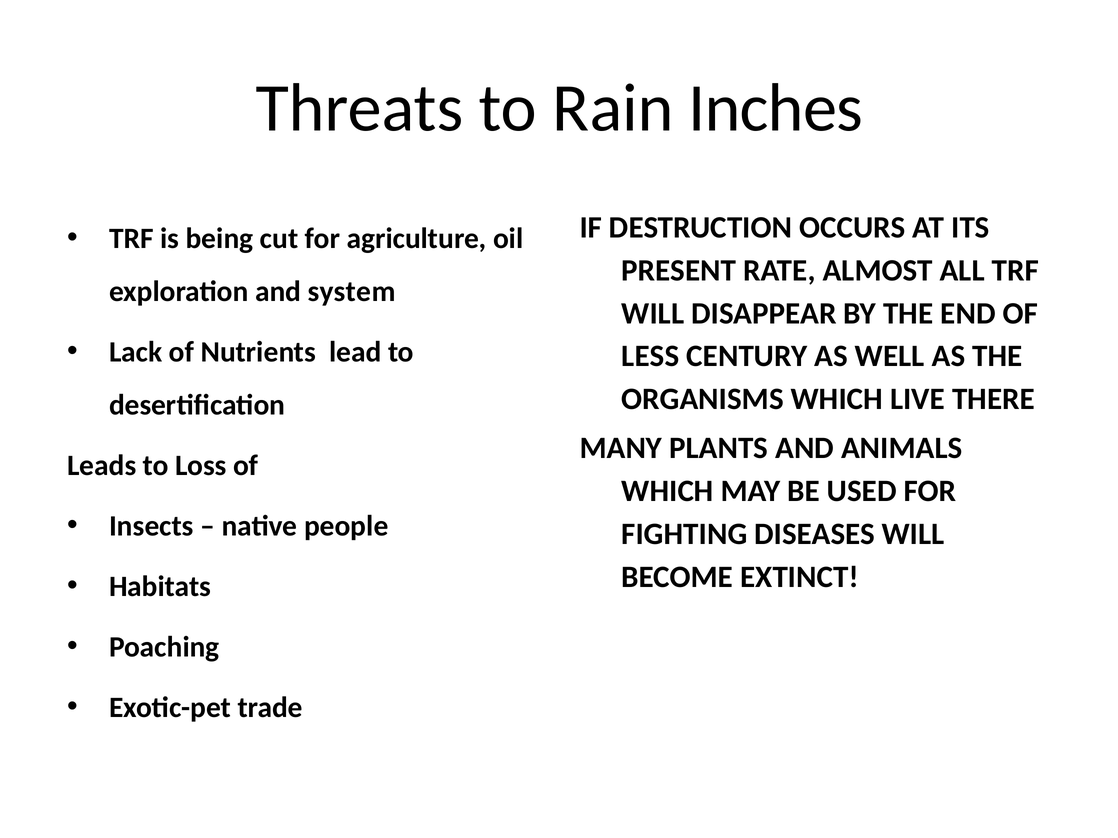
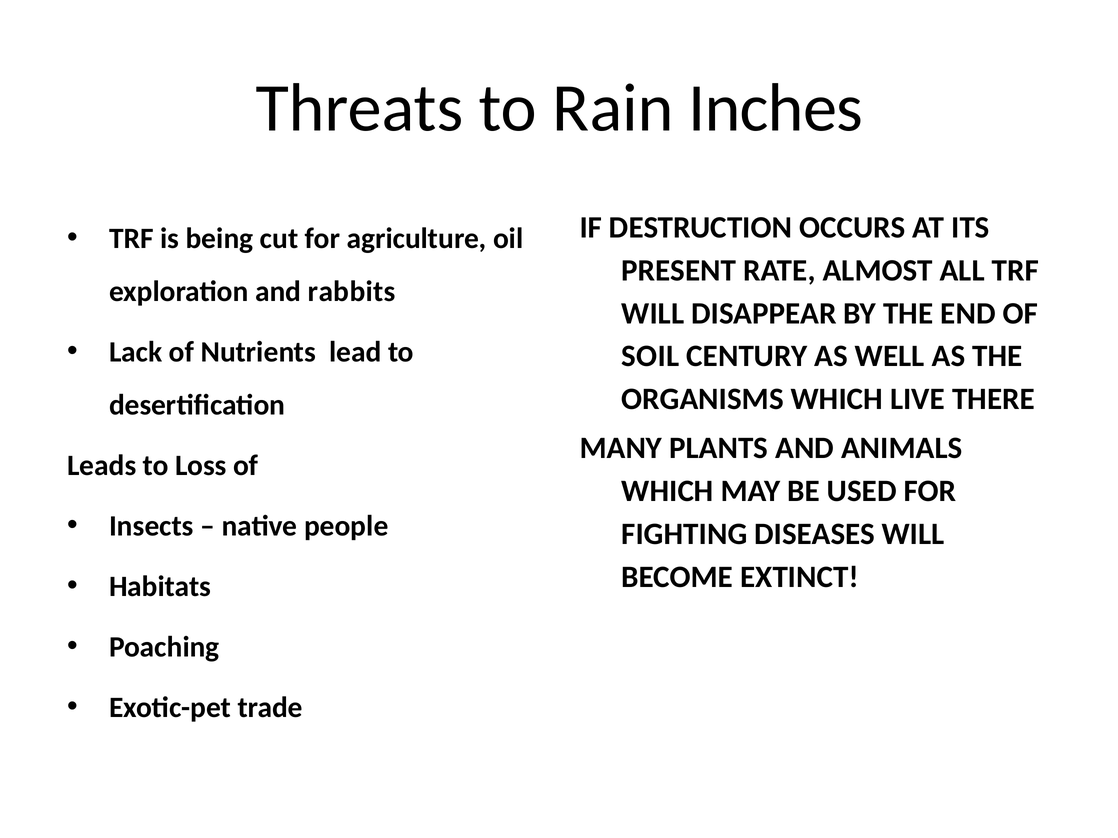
system: system -> rabbits
LESS: LESS -> SOIL
